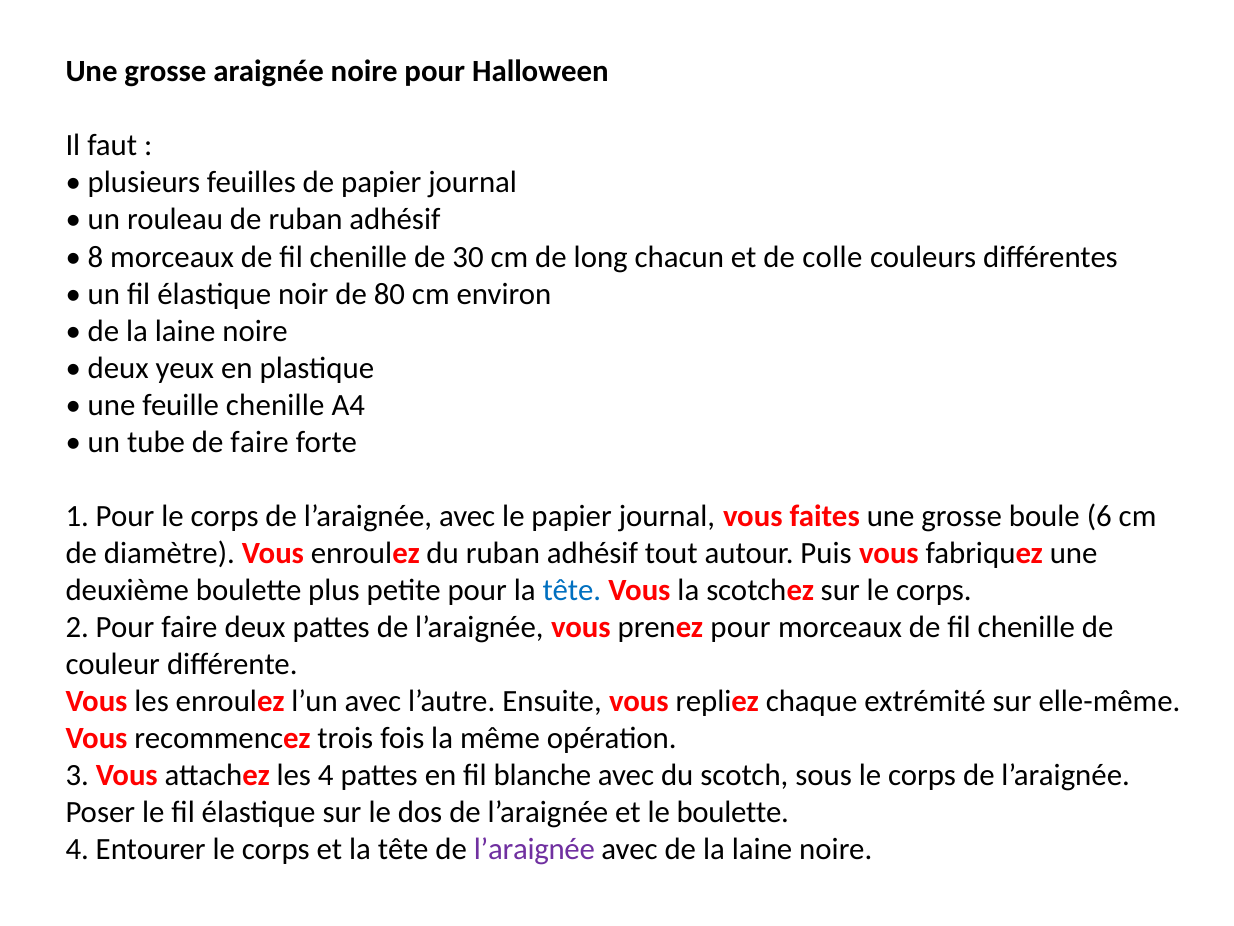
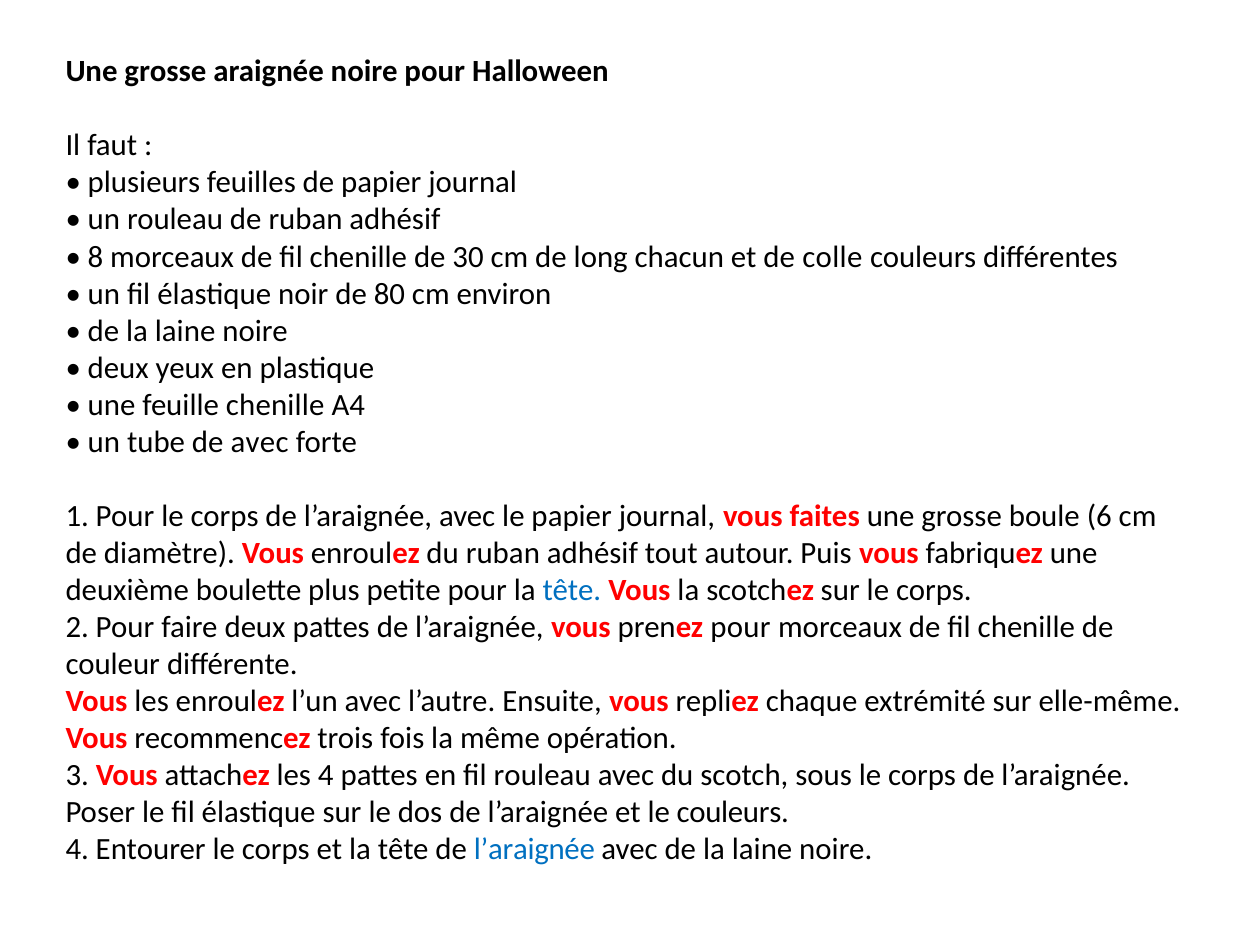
de faire: faire -> avec
fil blanche: blanche -> rouleau
le boulette: boulette -> couleurs
l’araignée at (534, 849) colour: purple -> blue
